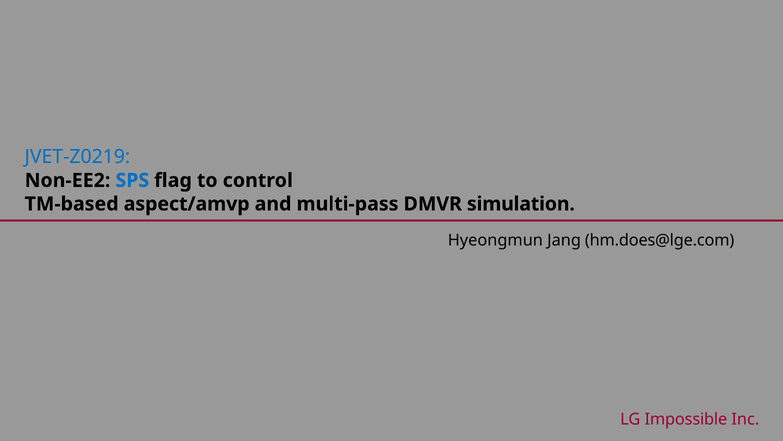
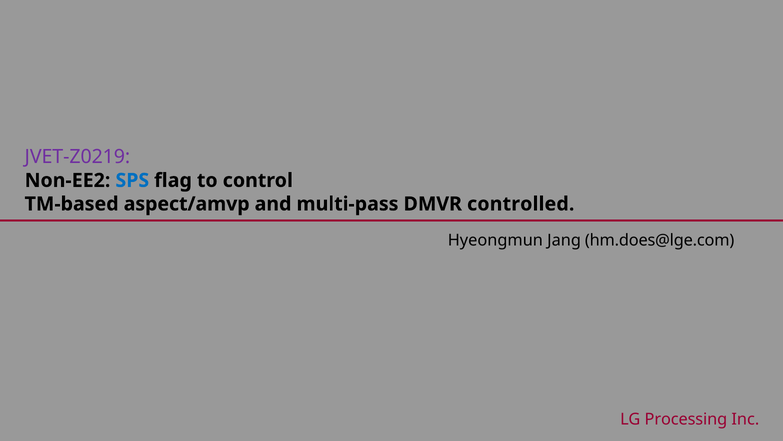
JVET-Z0219 colour: blue -> purple
simulation: simulation -> controlled
Impossible: Impossible -> Processing
